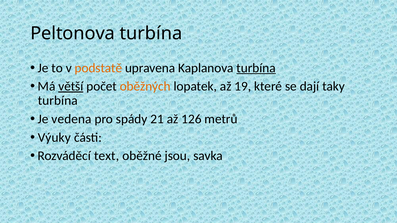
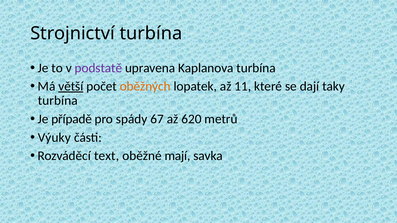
Peltonova: Peltonova -> Strojnictví
podstatě colour: orange -> purple
turbína at (256, 68) underline: present -> none
19: 19 -> 11
vedena: vedena -> případě
21: 21 -> 67
126: 126 -> 620
jsou: jsou -> mají
